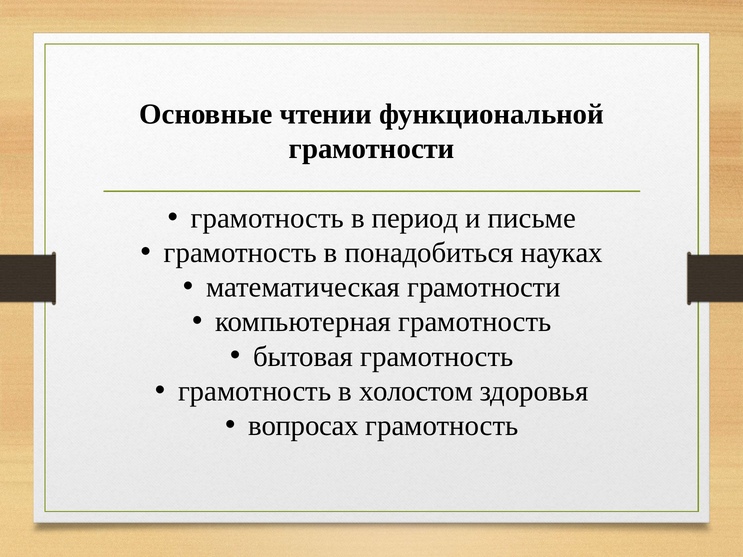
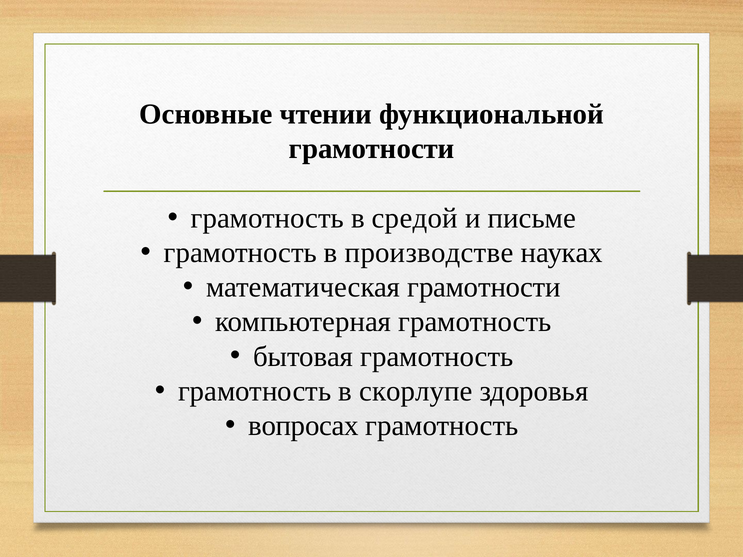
период: период -> средой
понадобиться: понадобиться -> производстве
холостом: холостом -> скорлупе
